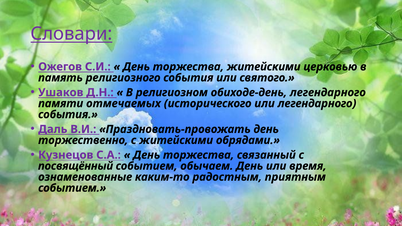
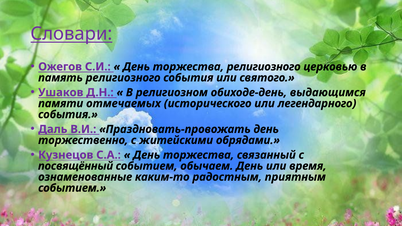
торжества житейскими: житейскими -> религиозного
обиходе-день легендарного: легендарного -> выдающимся
